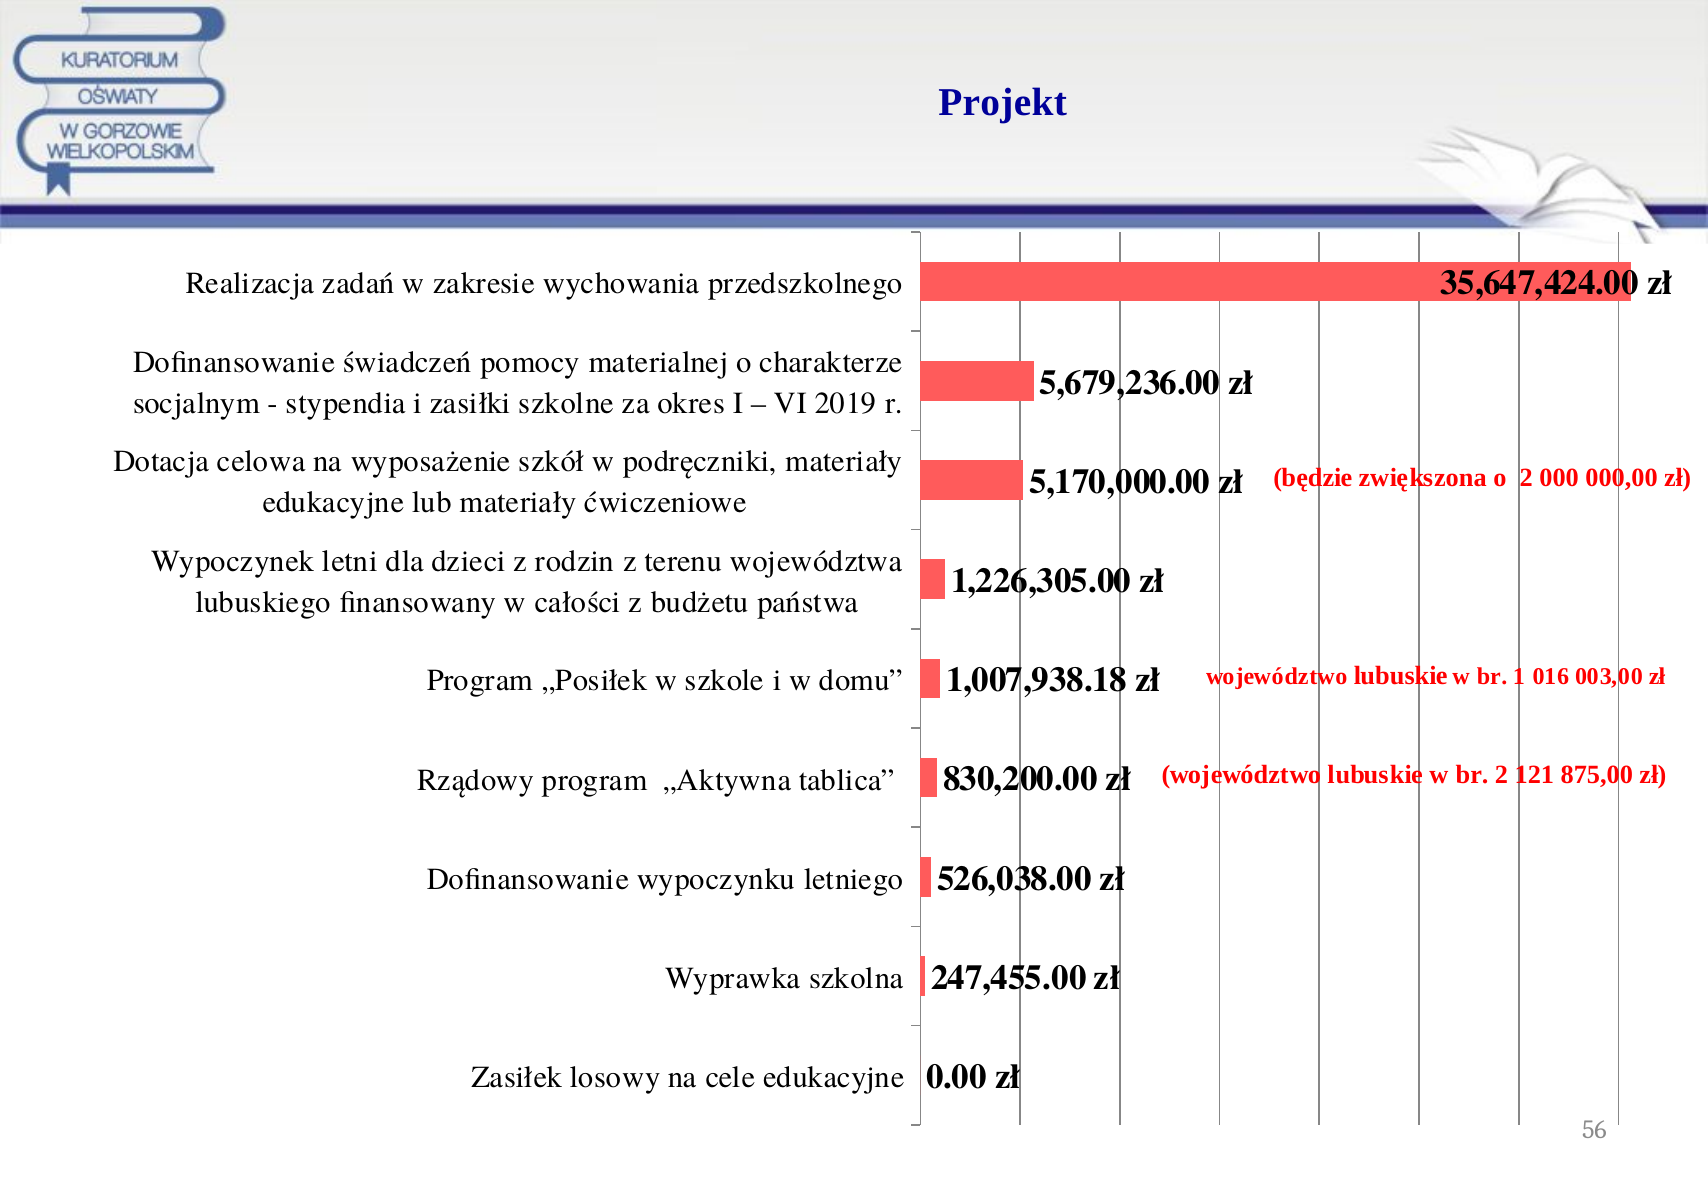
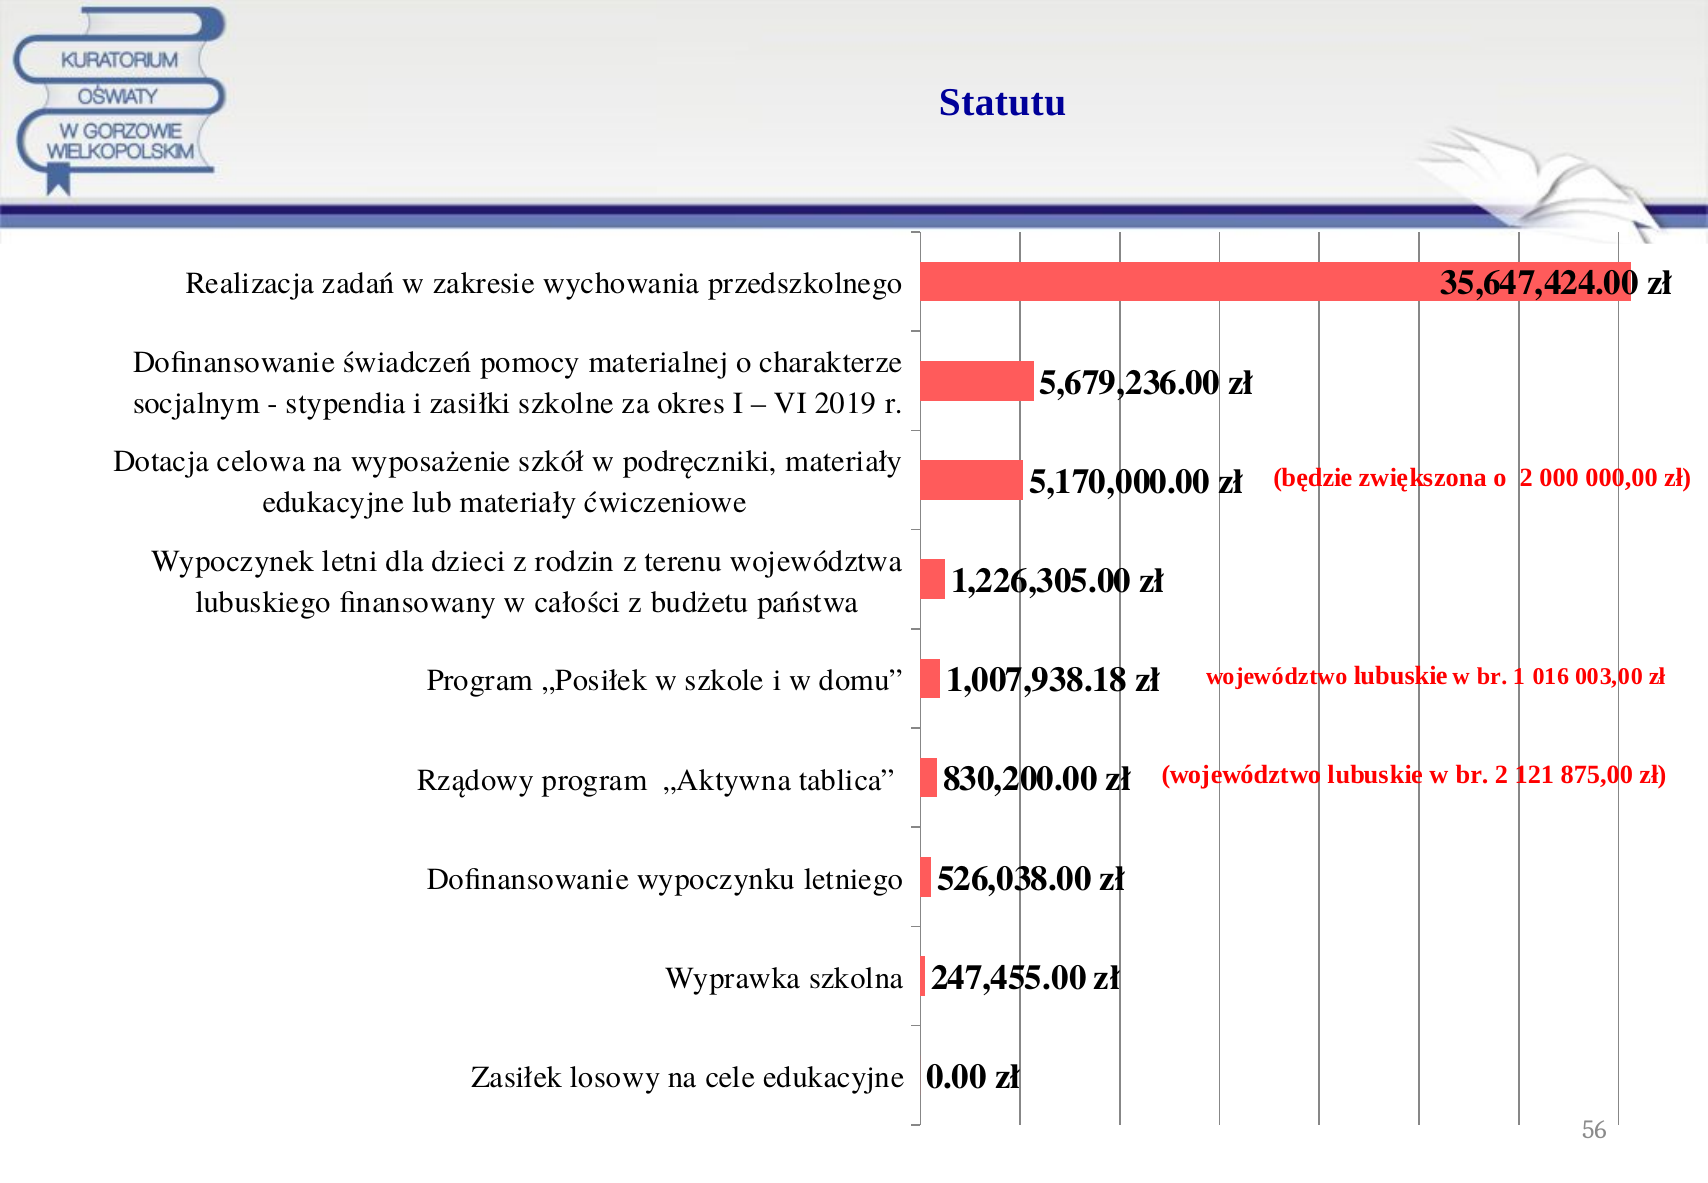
Projekt: Projekt -> Statutu
